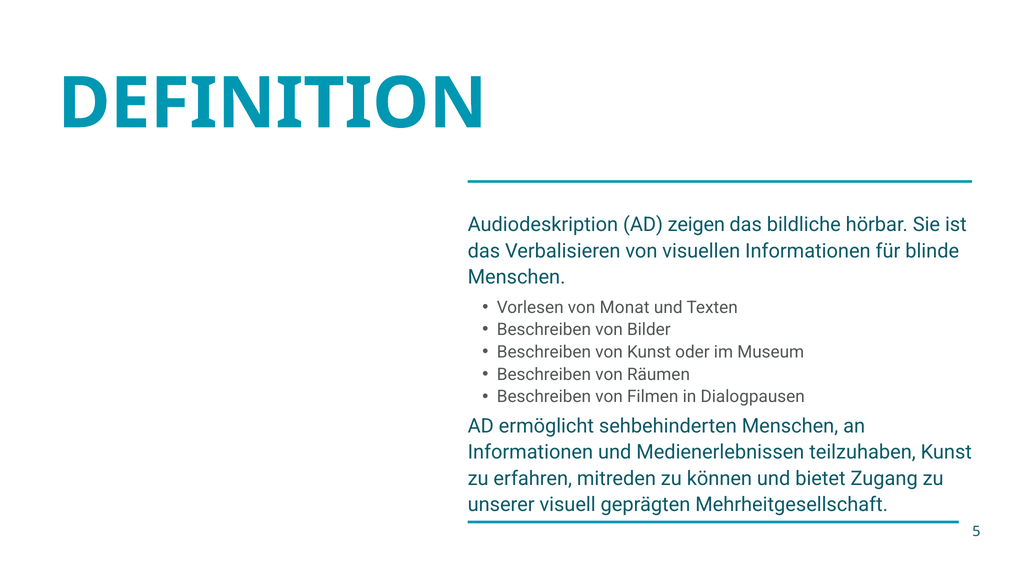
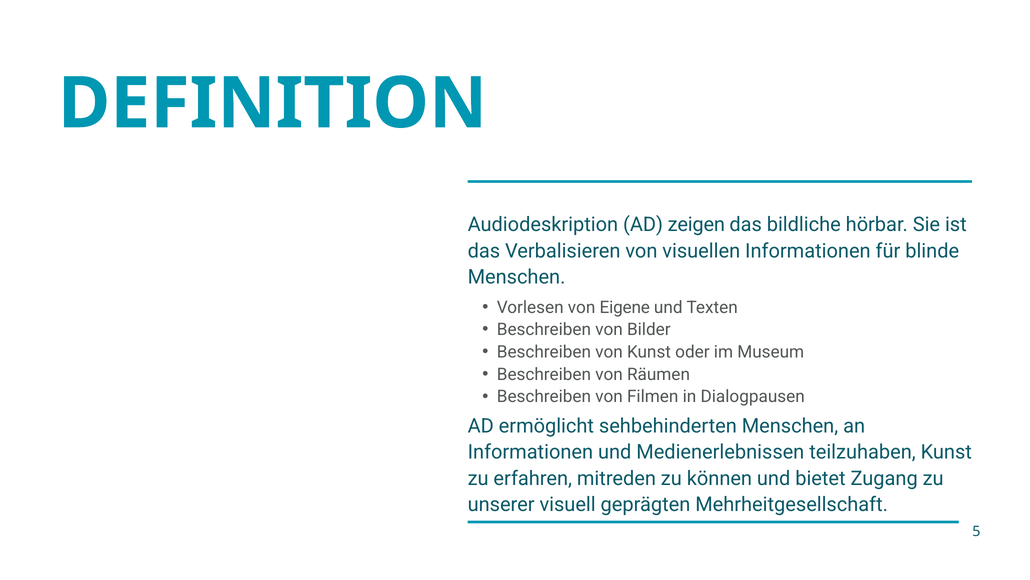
Monat: Monat -> Eigene
